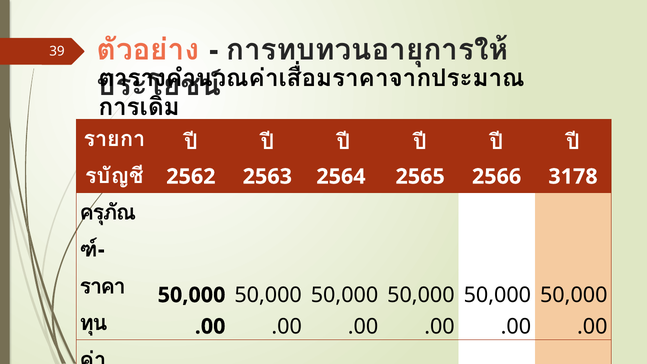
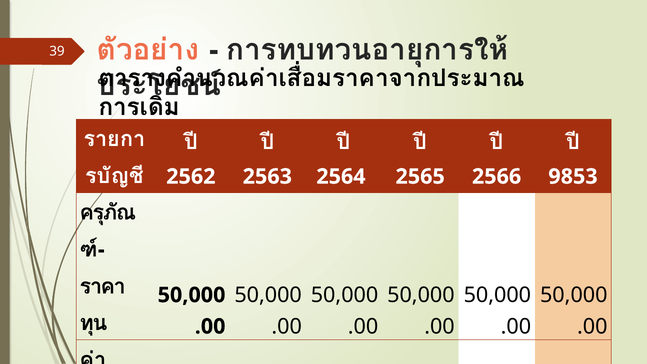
3178: 3178 -> 9853
